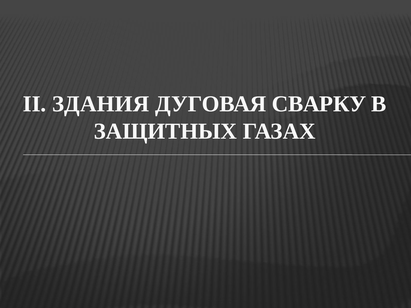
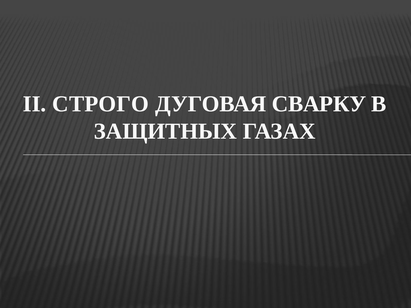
ЗДАНИЯ: ЗДАНИЯ -> СТРОГО
